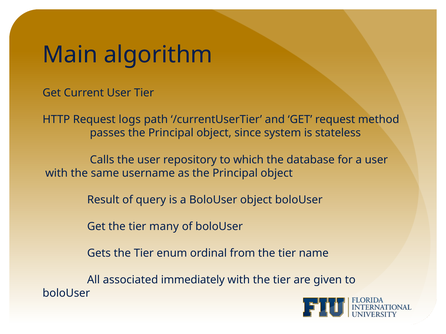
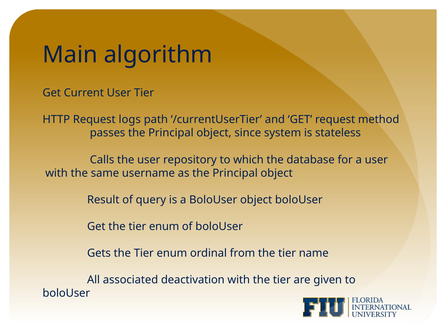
Get the tier many: many -> enum
immediately: immediately -> deactivation
